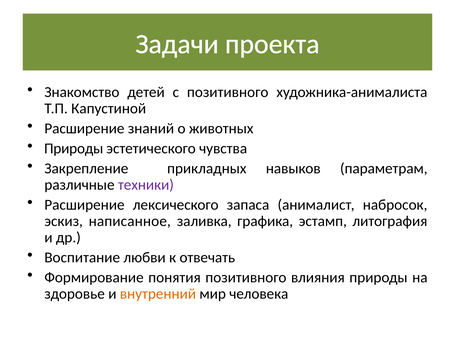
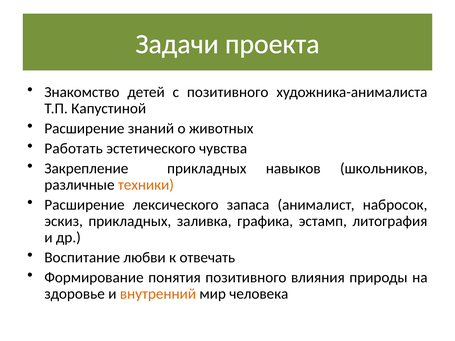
Природы at (74, 148): Природы -> Работать
параметрам: параметрам -> школьников
техники colour: purple -> orange
эскиз написанное: написанное -> прикладных
